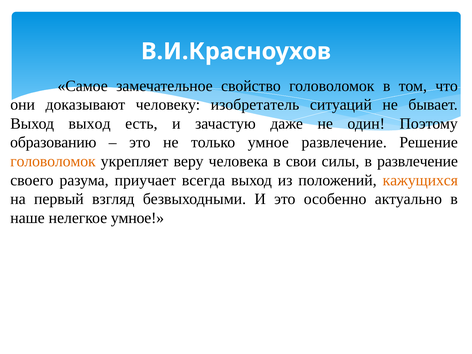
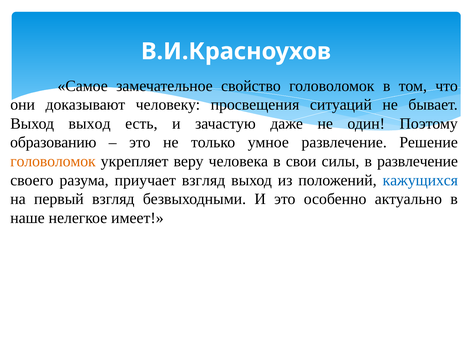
изобретатель: изобретатель -> просвещения
приучает всегда: всегда -> взгляд
кажущихся colour: orange -> blue
нелегкое умное: умное -> имеет
